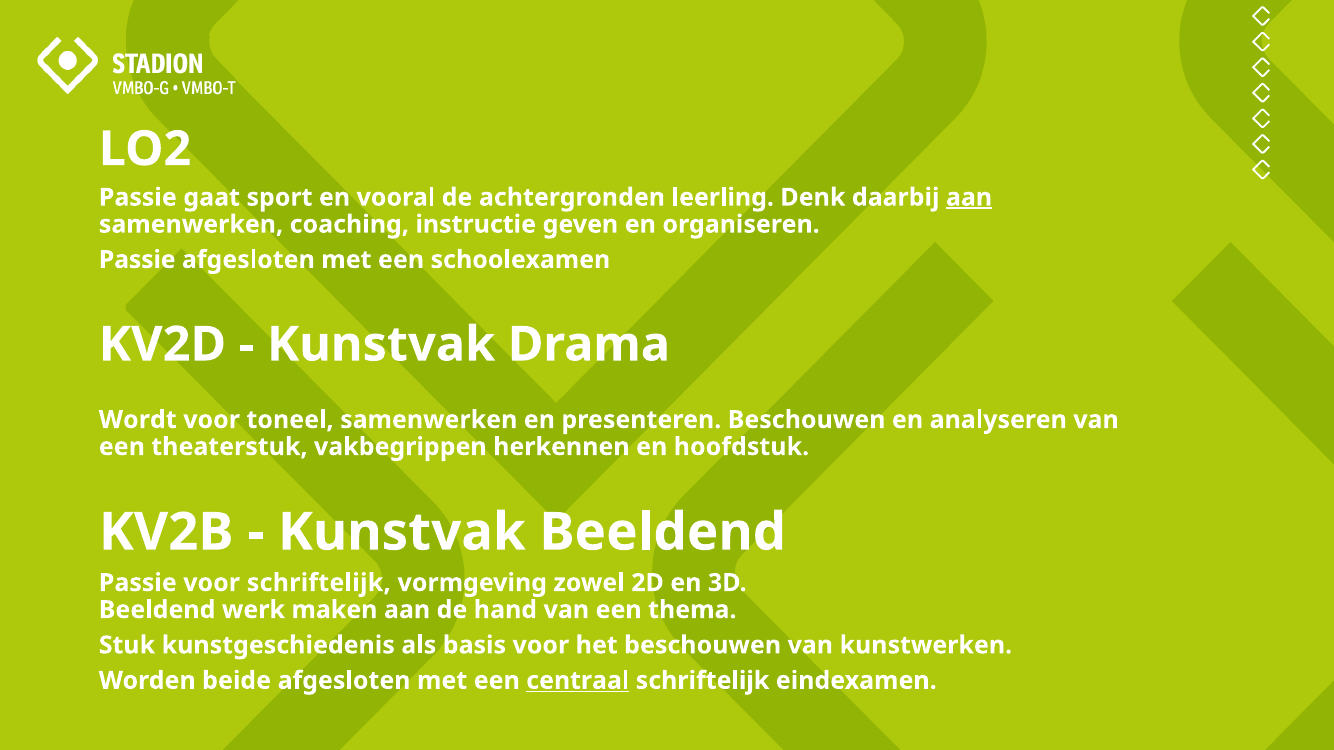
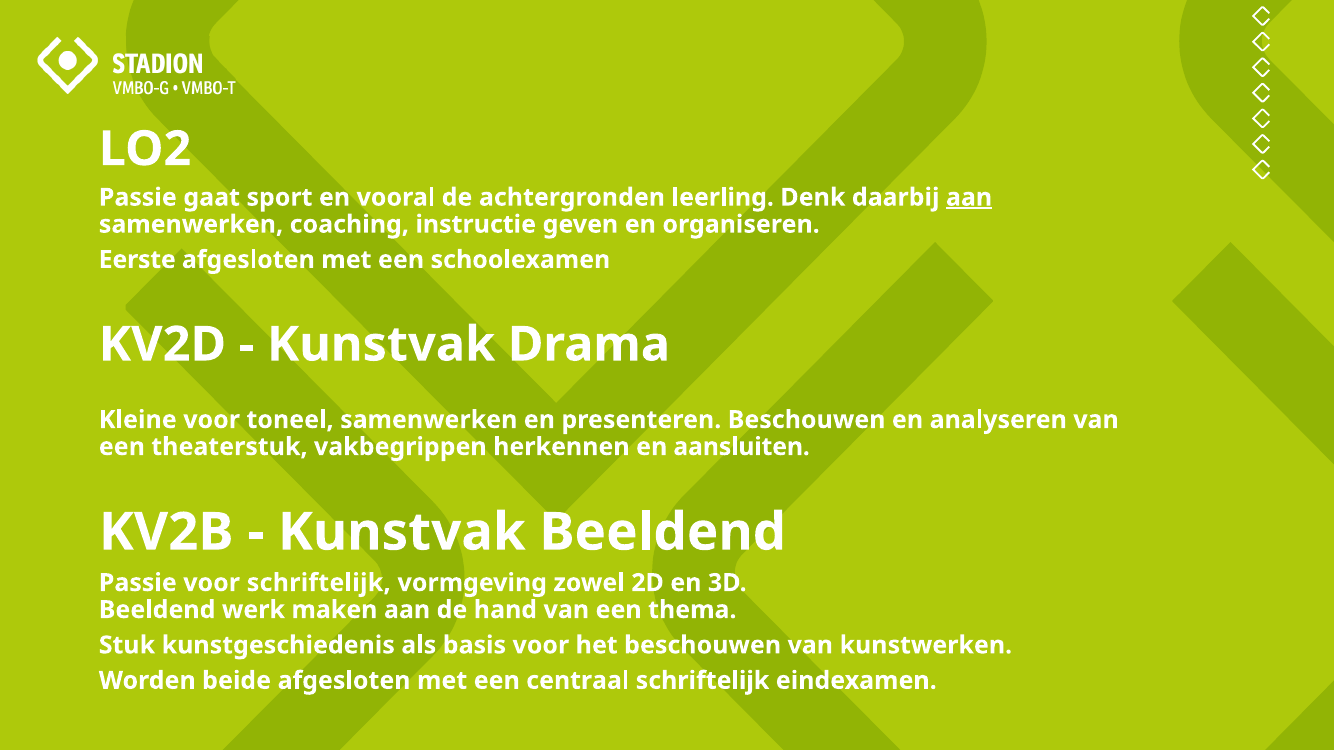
Passie at (137, 260): Passie -> Eerste
Wordt: Wordt -> Kleine
hoofdstuk: hoofdstuk -> aansluiten
centraal underline: present -> none
